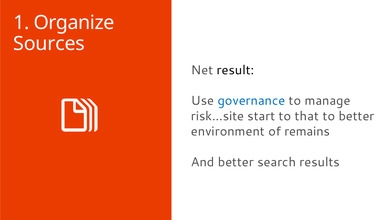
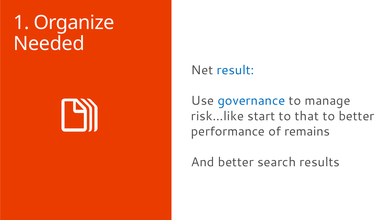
Sources: Sources -> Needed
result colour: black -> blue
risk…site: risk…site -> risk…like
environment: environment -> performance
